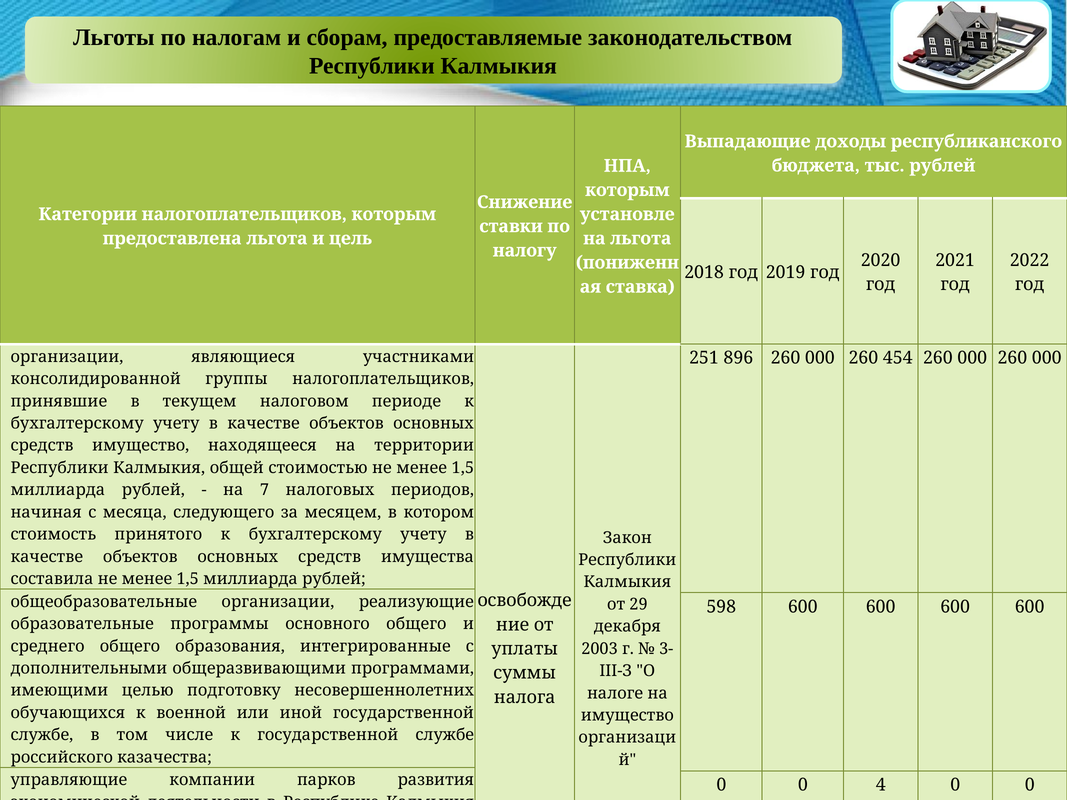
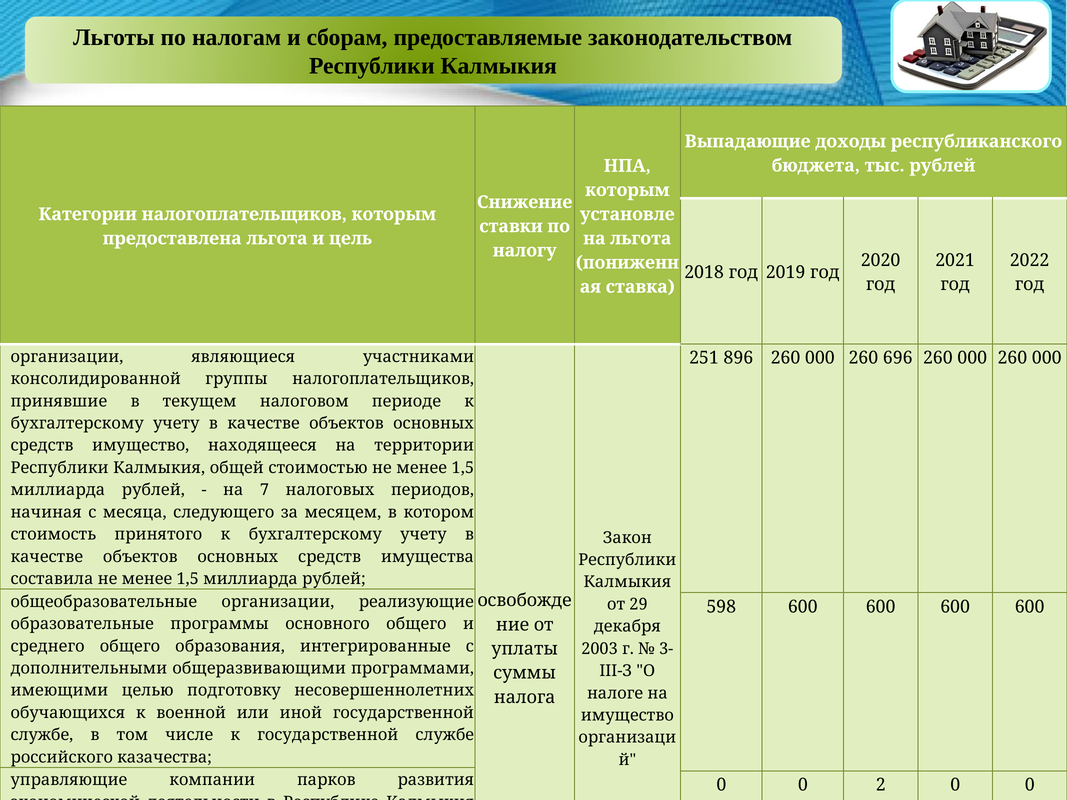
454: 454 -> 696
4: 4 -> 2
